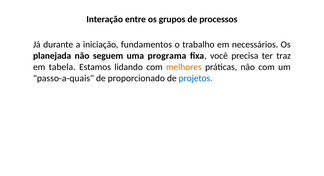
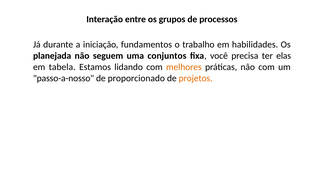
necessários: necessários -> habilidades
programa: programa -> conjuntos
traz: traz -> elas
passo-a-quais: passo-a-quais -> passo-a-nosso
projetos colour: blue -> orange
